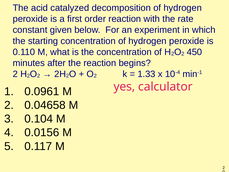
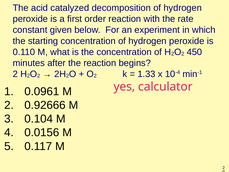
0.04658: 0.04658 -> 0.92666
